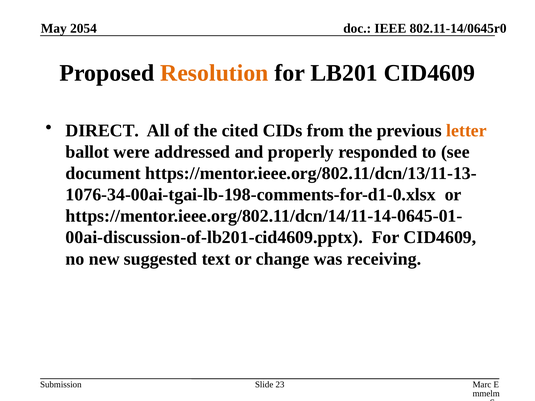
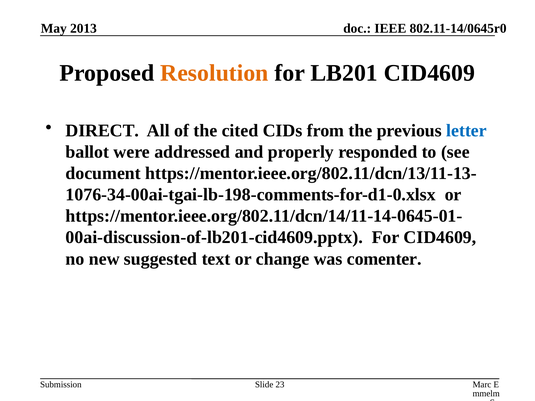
2054: 2054 -> 2013
letter colour: orange -> blue
receiving: receiving -> comenter
